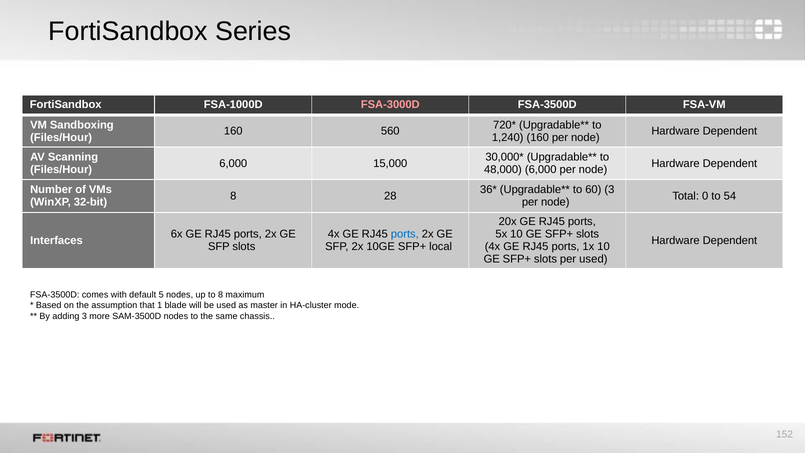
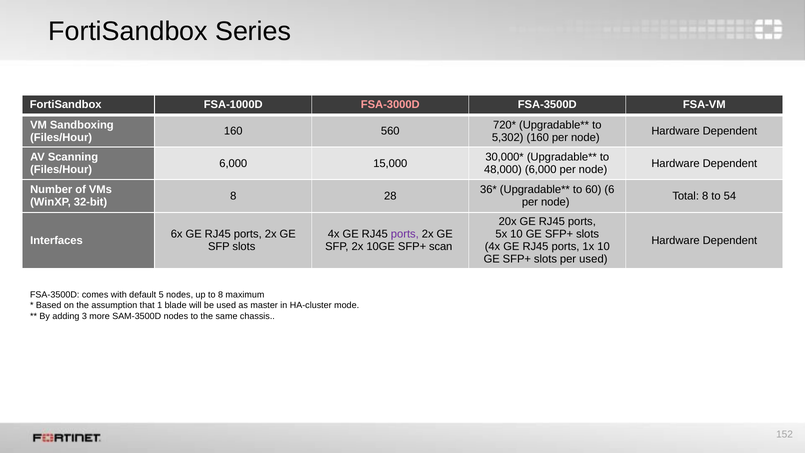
1,240: 1,240 -> 5,302
60 3: 3 -> 6
Total 0: 0 -> 8
ports at (405, 234) colour: blue -> purple
local: local -> scan
